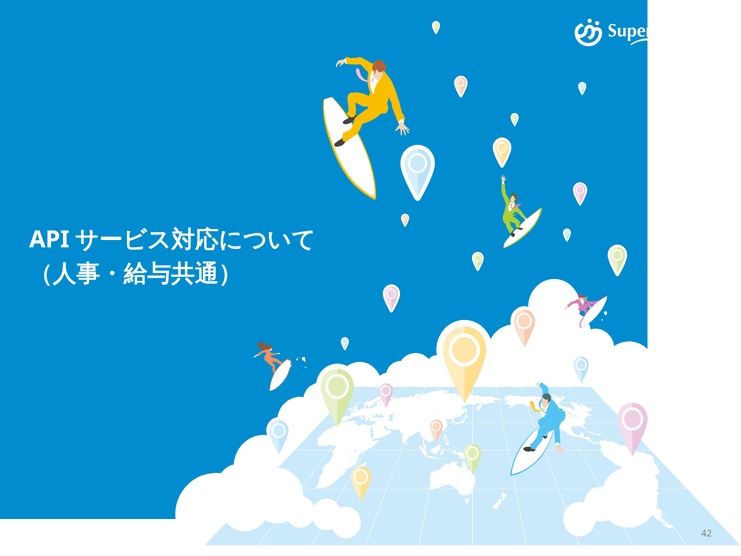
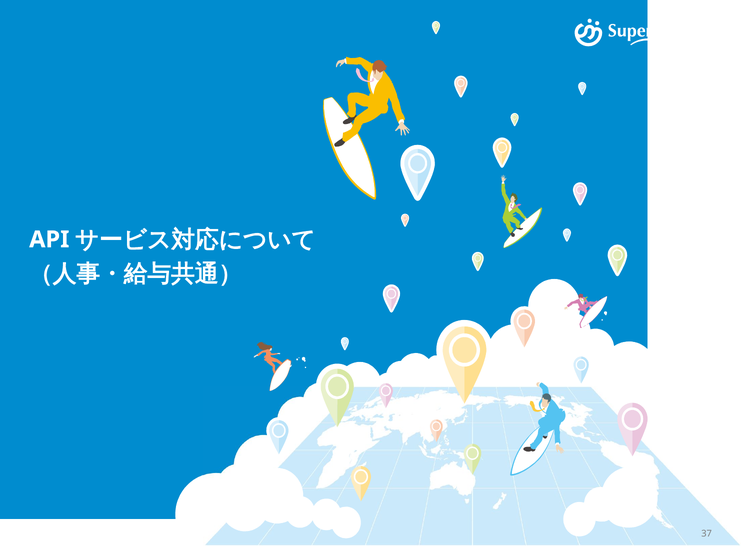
42: 42 -> 37
